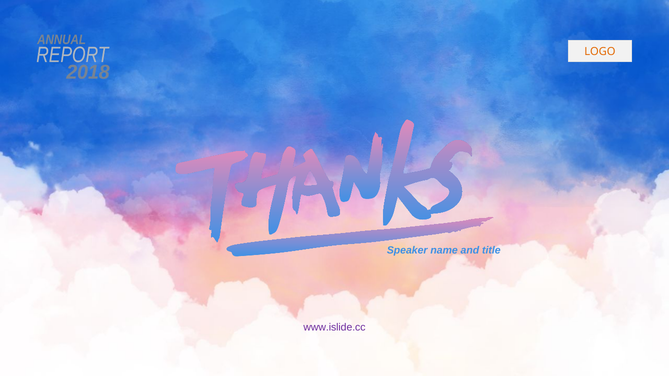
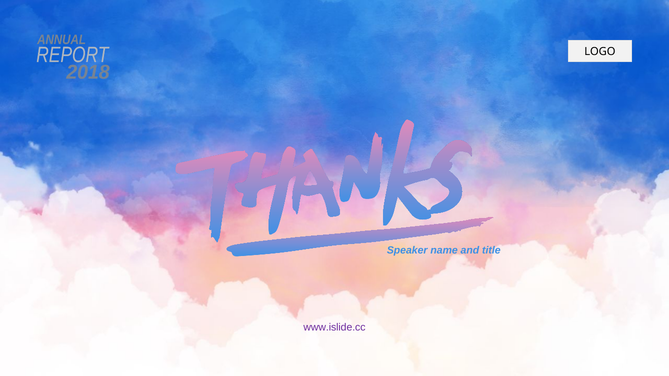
LOGO colour: orange -> black
